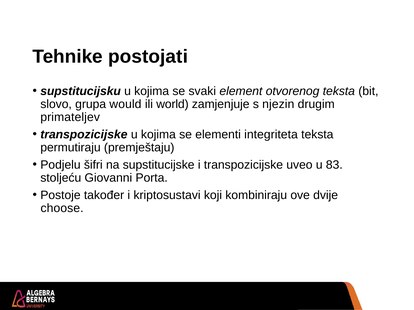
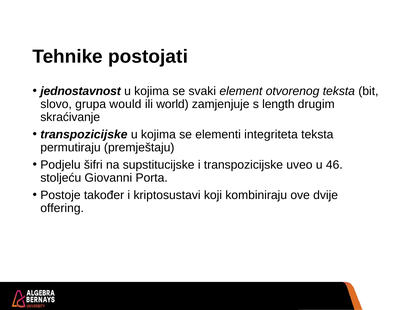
supstitucijsku: supstitucijsku -> jednostavnost
njezin: njezin -> length
primateljev: primateljev -> skraćivanje
83: 83 -> 46
choose: choose -> offering
